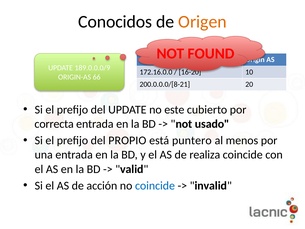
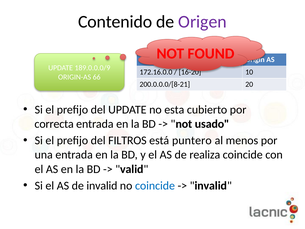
Conocidos: Conocidos -> Contenido
Origen colour: orange -> purple
este: este -> esta
PROPIO: PROPIO -> FILTROS
de acción: acción -> invalid
